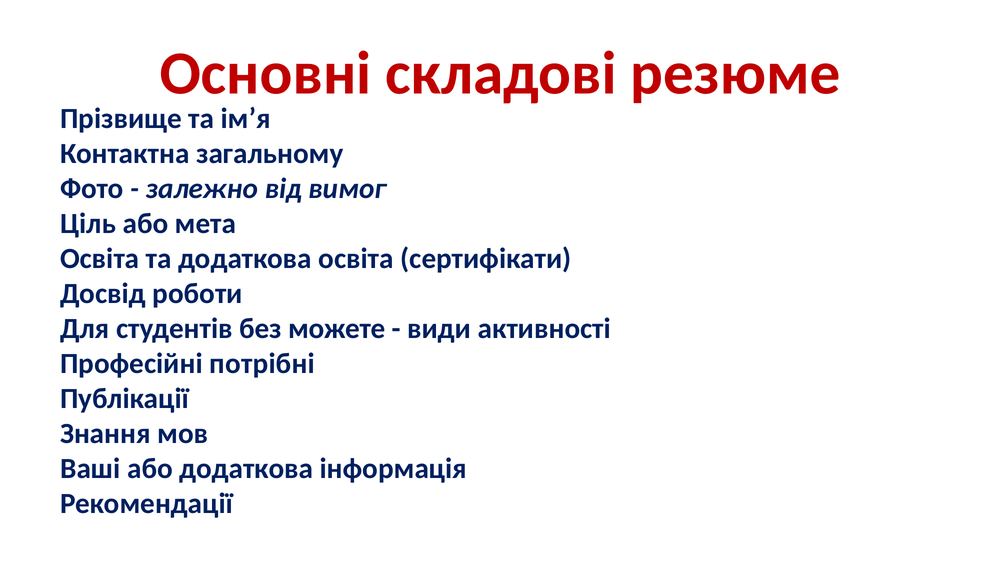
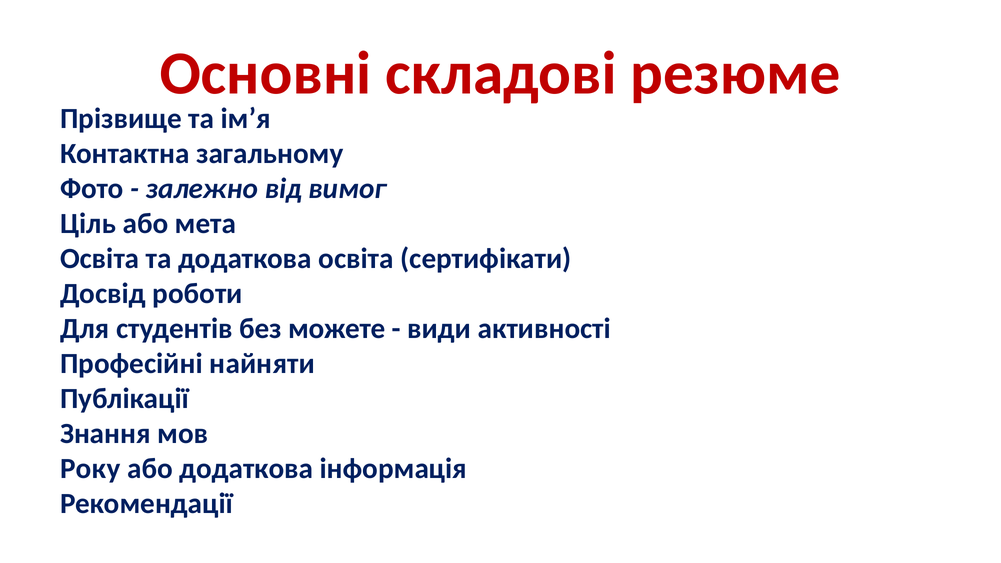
потрібні: потрібні -> найняти
Ваші: Ваші -> Року
